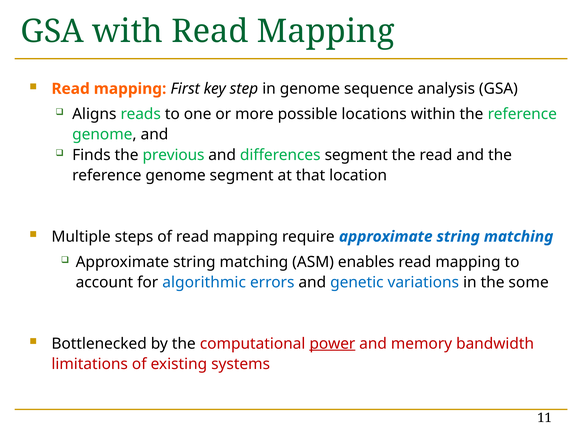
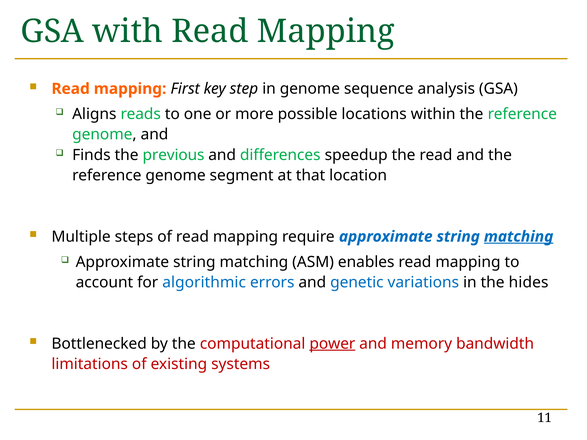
differences segment: segment -> speedup
matching at (519, 237) underline: none -> present
some: some -> hides
